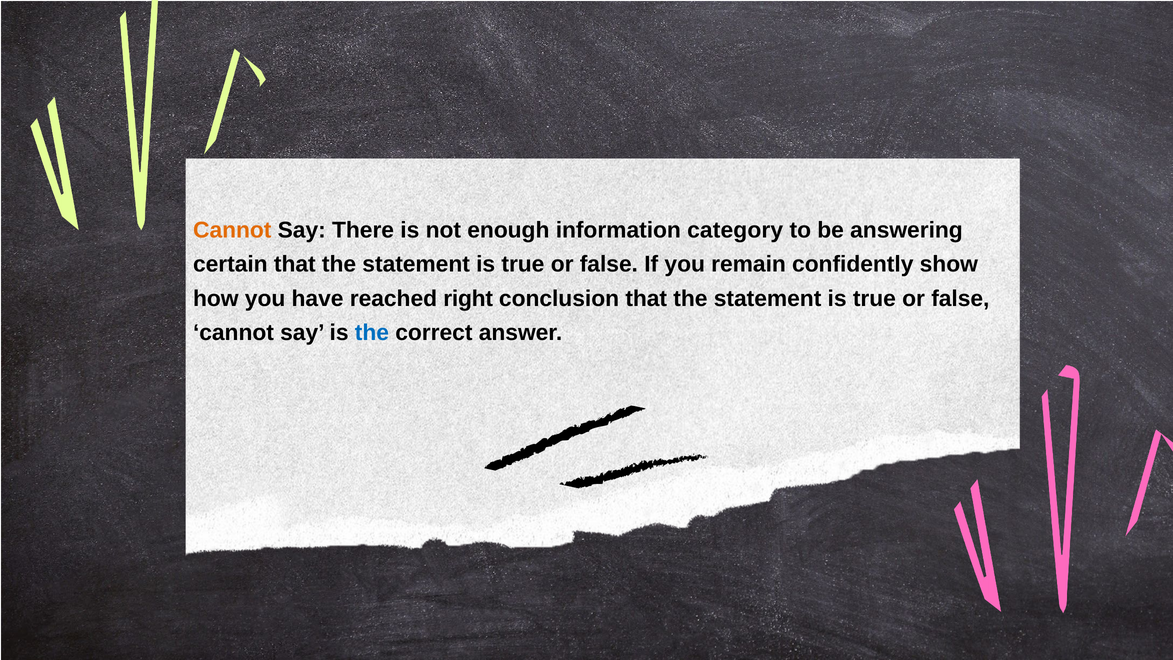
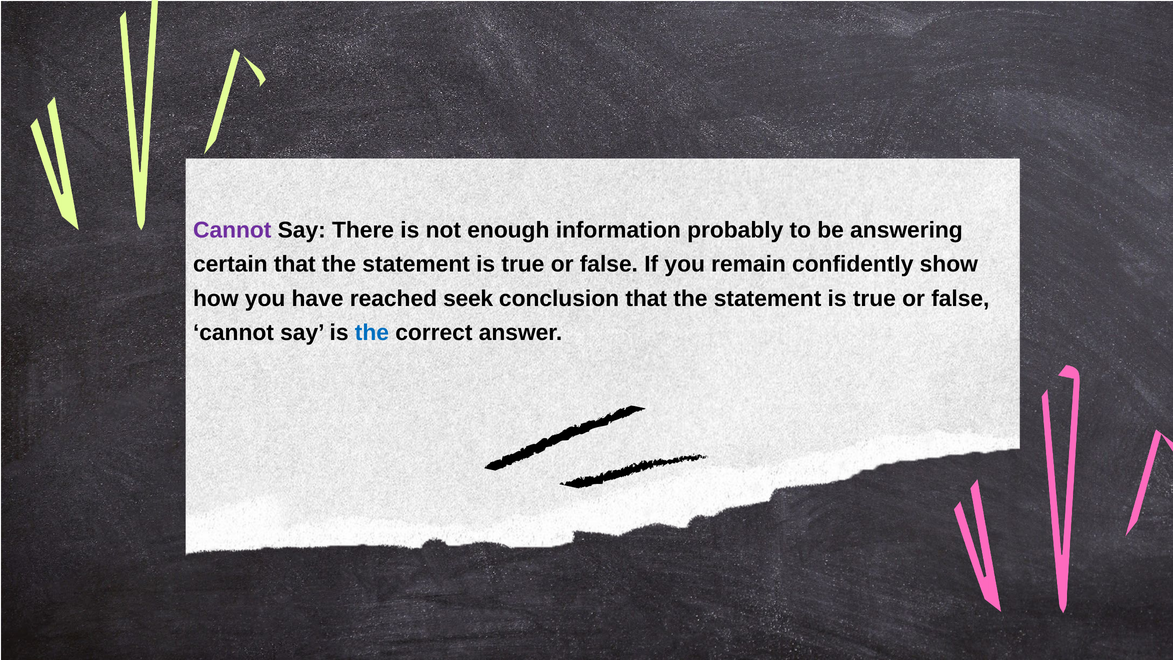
Cannot at (232, 230) colour: orange -> purple
category: category -> probably
right: right -> seek
